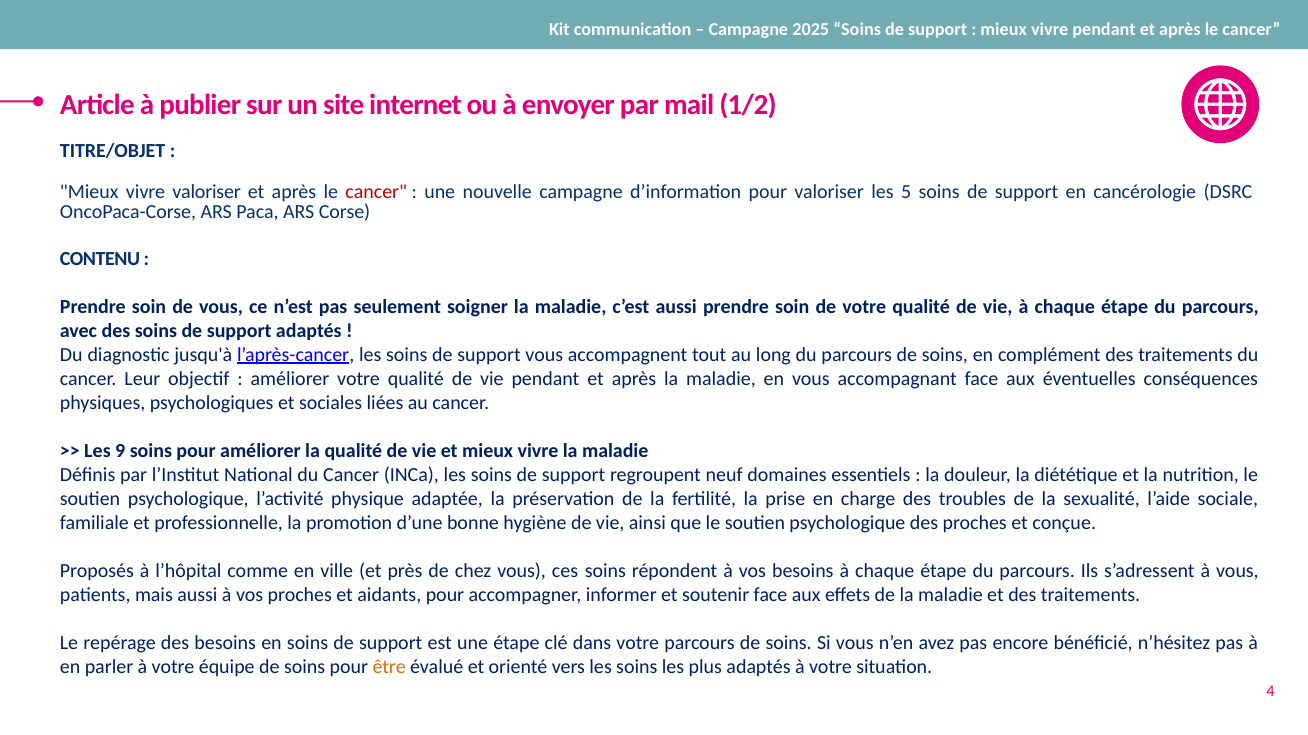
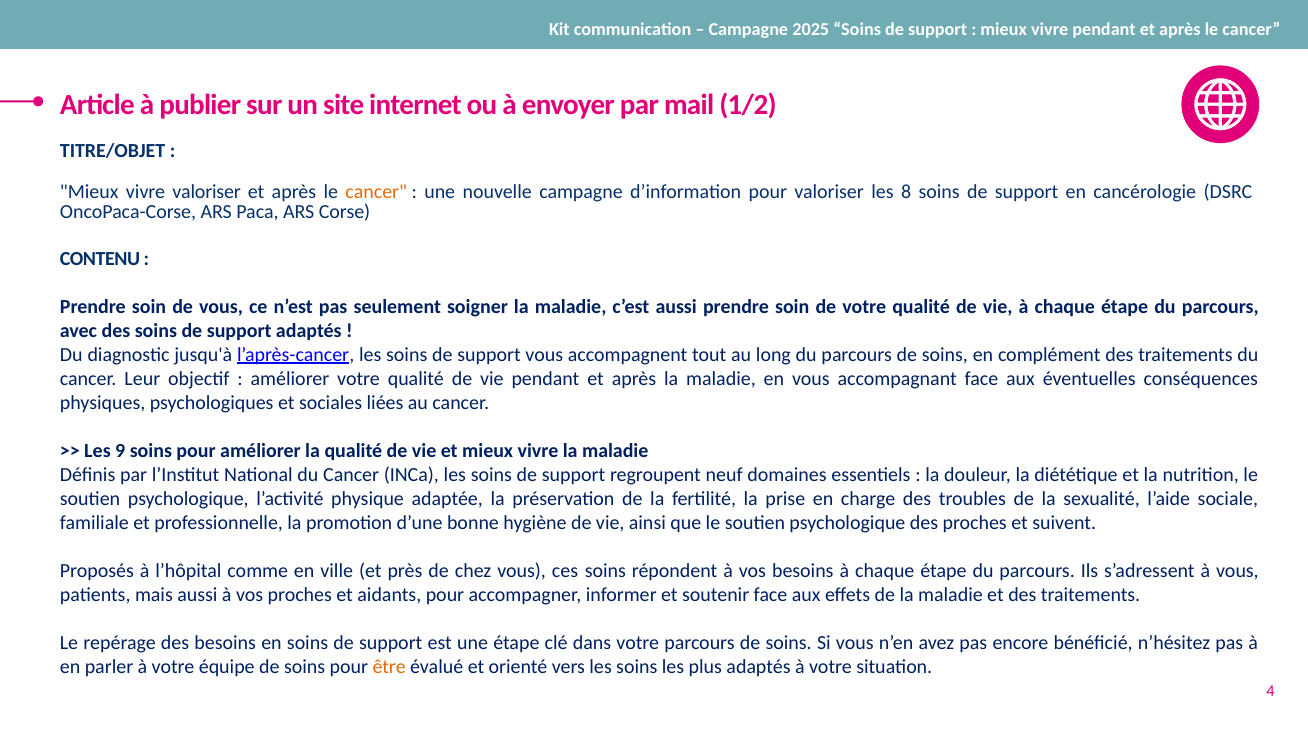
cancer at (376, 192) colour: red -> orange
5: 5 -> 8
conçue: conçue -> suivent
